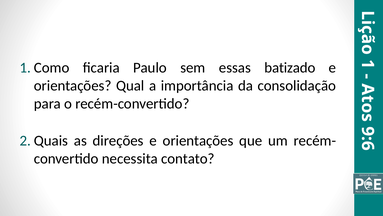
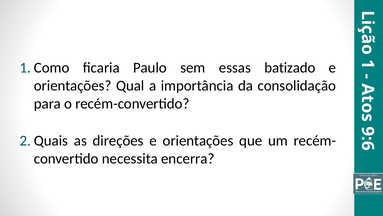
contato: contato -> encerra
